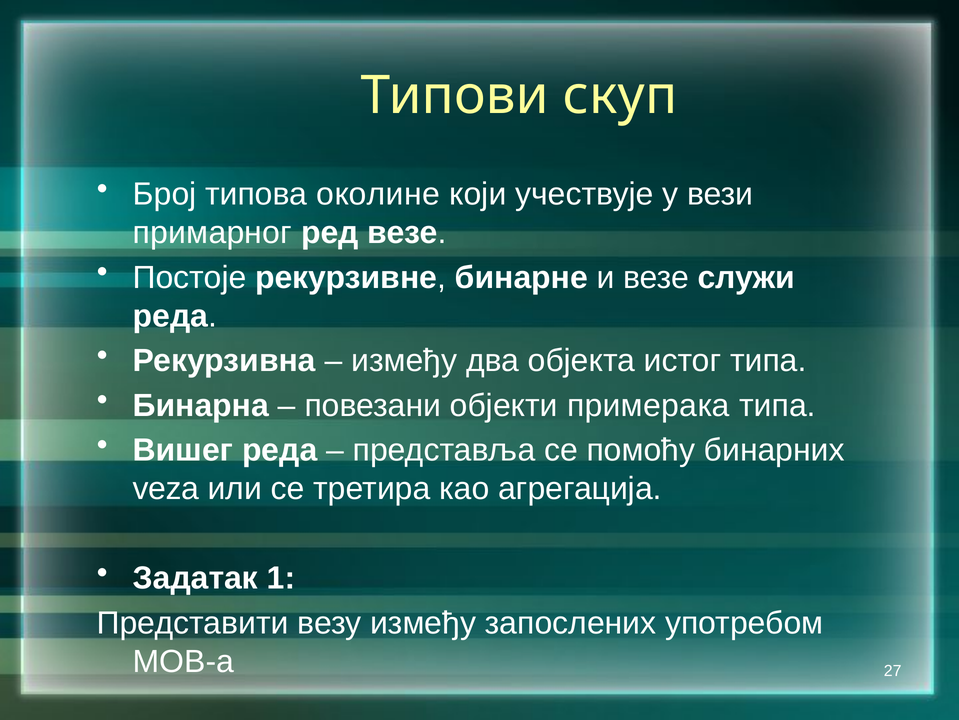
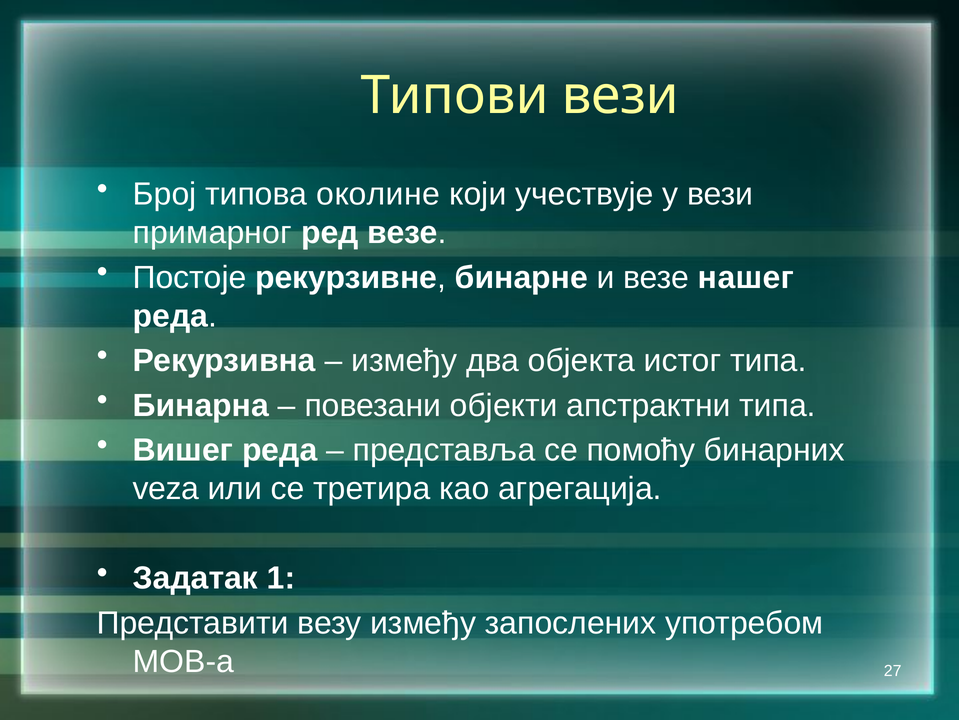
Типови скуп: скуп -> вези
служи: служи -> нашег
примерака: примерака -> апстрактни
